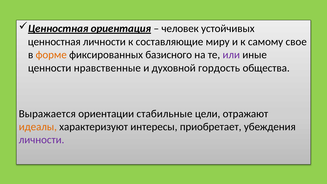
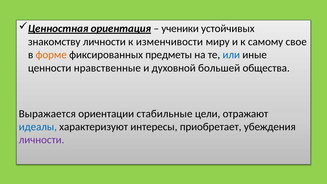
человек: человек -> ученики
ценностная at (54, 42): ценностная -> знакомству
составляющие: составляющие -> изменчивости
базисного: базисного -> предметы
или colour: purple -> blue
гордость: гордость -> большей
идеалы colour: orange -> blue
